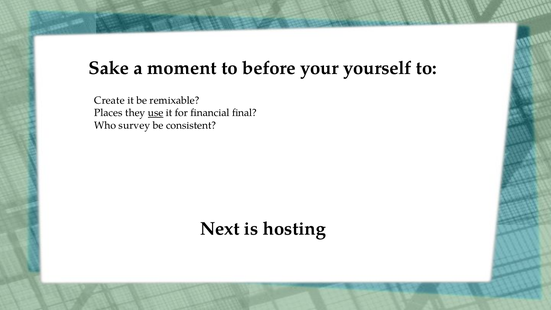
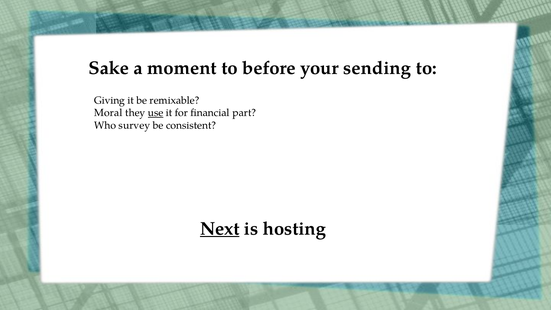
yourself: yourself -> sending
Create: Create -> Giving
Places: Places -> Moral
final: final -> part
Next underline: none -> present
